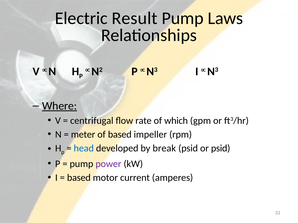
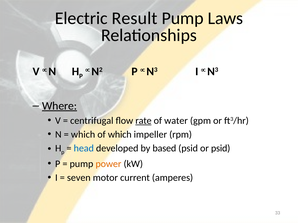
rate underline: none -> present
which: which -> water
meter at (83, 135): meter -> which
of based: based -> which
break: break -> based
power colour: purple -> orange
based at (79, 178): based -> seven
